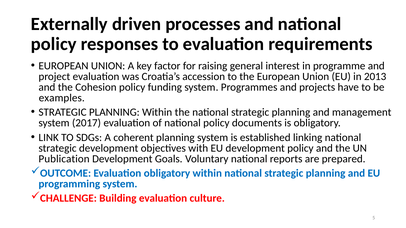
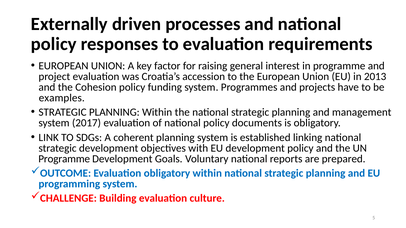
Publication at (64, 159): Publication -> Programme
